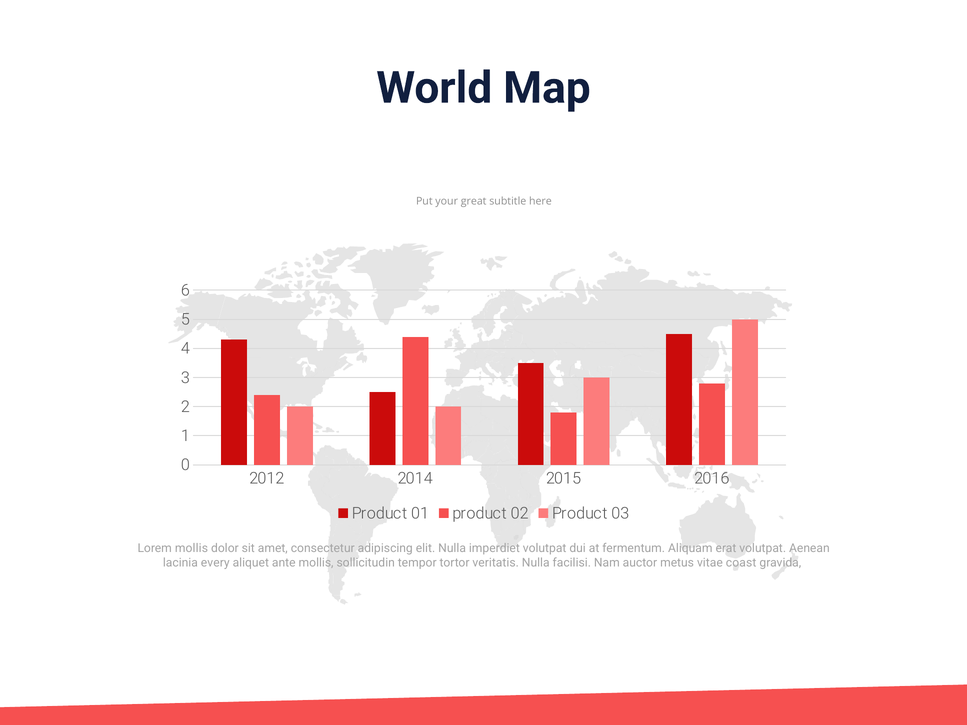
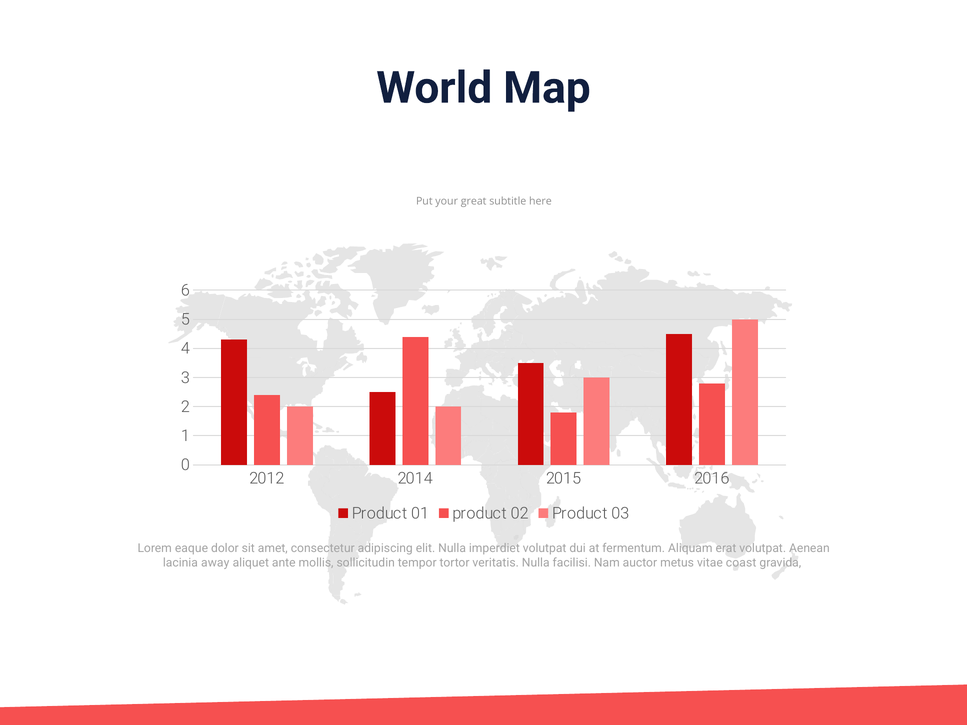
Lorem mollis: mollis -> eaque
every: every -> away
